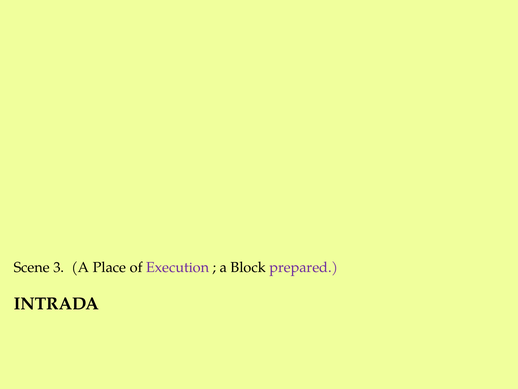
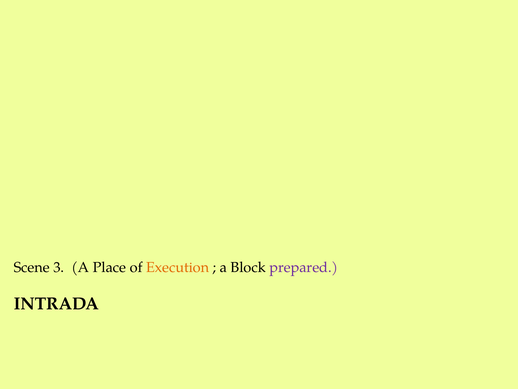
Execution colour: purple -> orange
